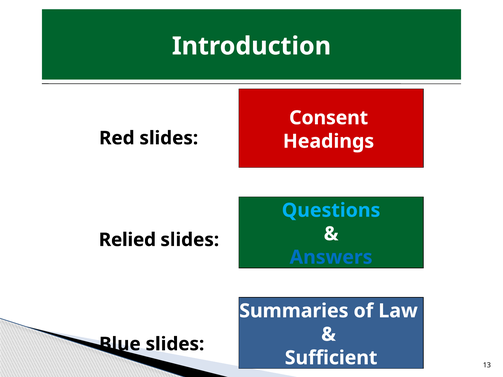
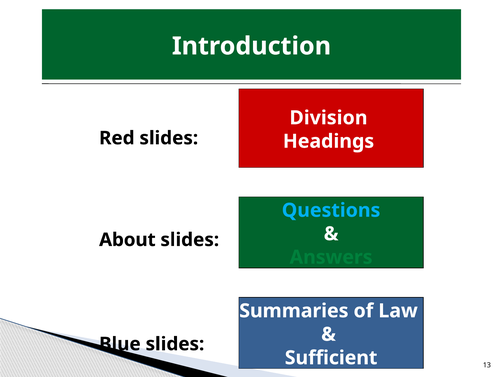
Consent: Consent -> Division
Relied: Relied -> About
Answers colour: blue -> green
